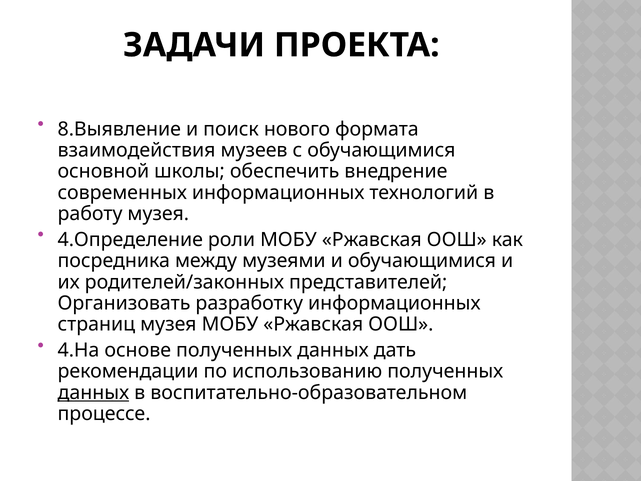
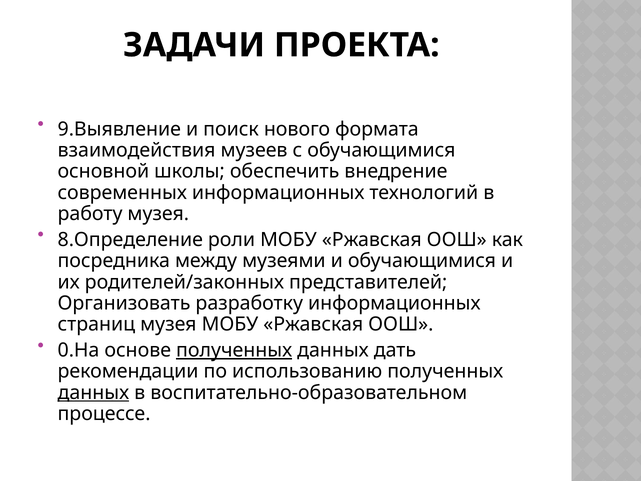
8.Выявление: 8.Выявление -> 9.Выявление
4.Определение: 4.Определение -> 8.Определение
4.На: 4.На -> 0.На
полученных at (234, 350) underline: none -> present
